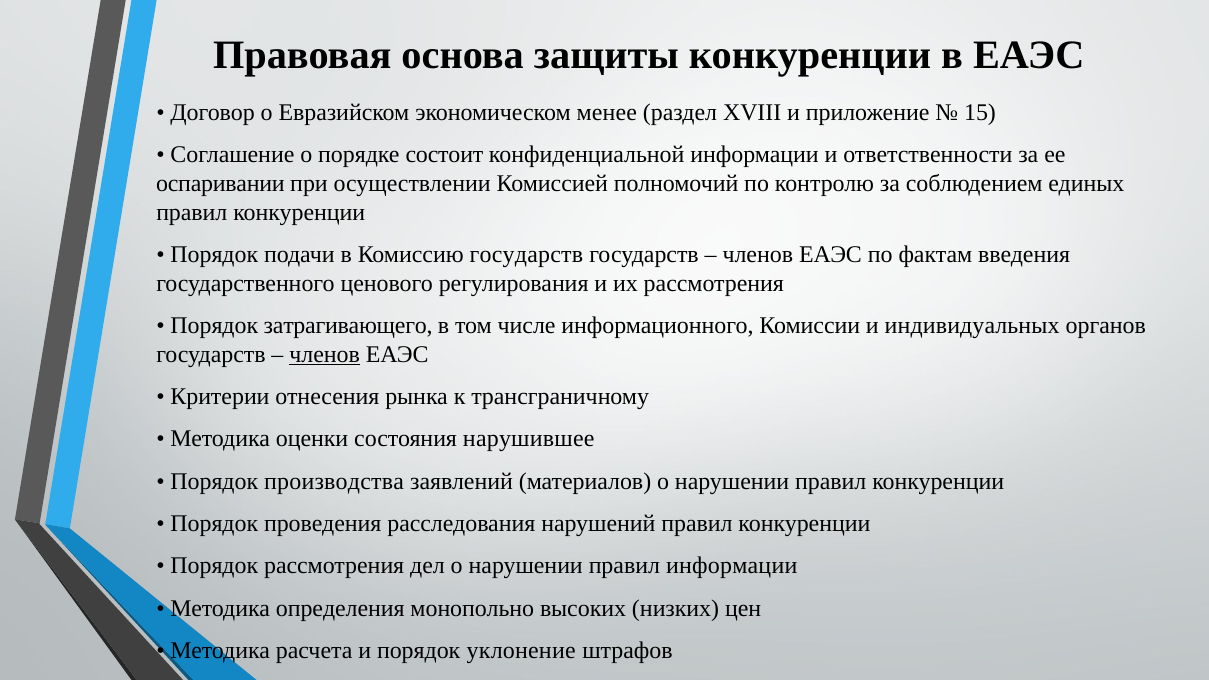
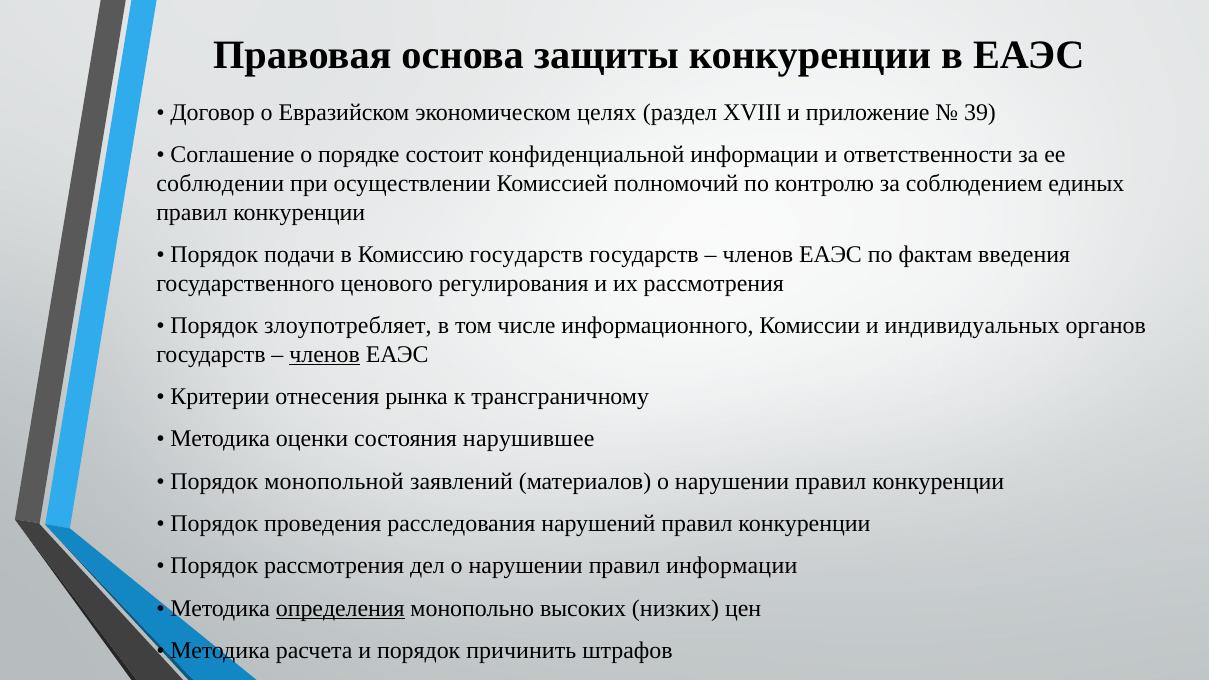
менее: менее -> целях
15: 15 -> 39
оспаривании: оспаривании -> соблюдении
затрагивающего: затрагивающего -> злоупотребляет
производства: производства -> монопольной
определения underline: none -> present
уклонение: уклонение -> причинить
